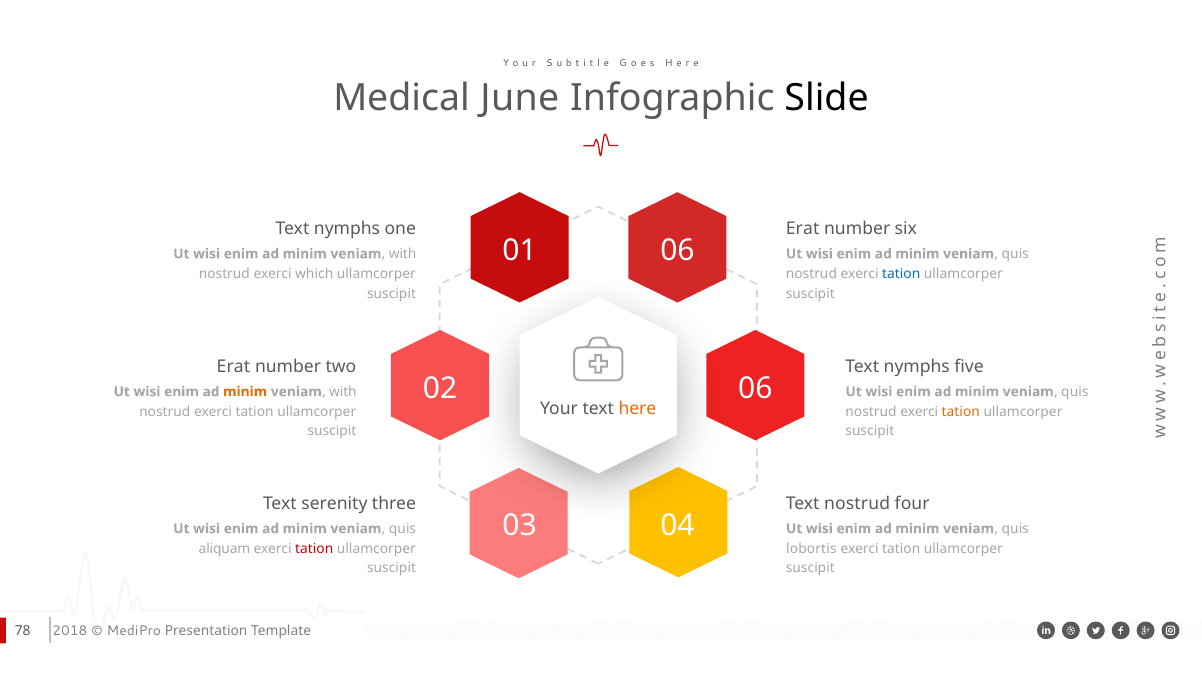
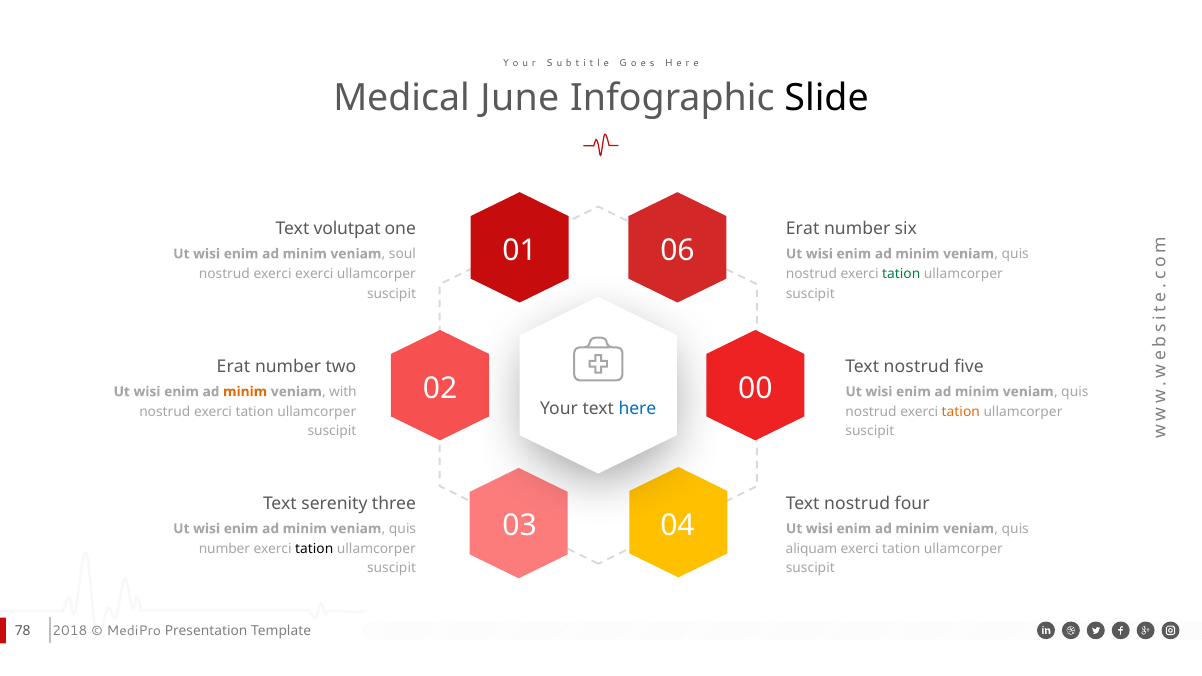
nymphs at (347, 229): nymphs -> volutpat
with at (403, 254): with -> soul
exerci which: which -> exerci
tation at (901, 274) colour: blue -> green
nymphs at (917, 366): nymphs -> nostrud
02 06: 06 -> 00
here colour: orange -> blue
aliquam at (224, 549): aliquam -> number
tation at (314, 549) colour: red -> black
lobortis: lobortis -> aliquam
